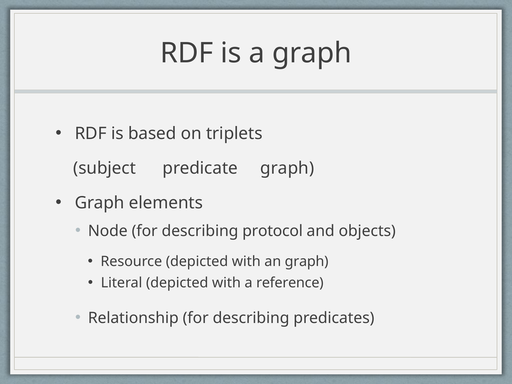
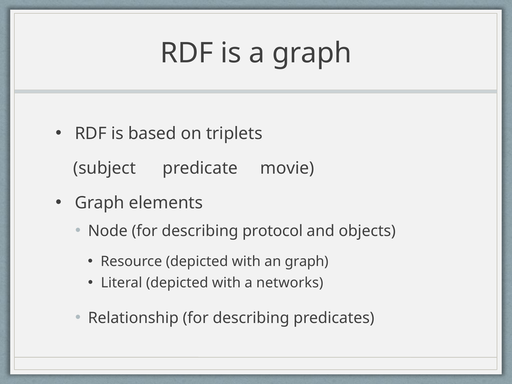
predicate graph: graph -> movie
reference: reference -> networks
